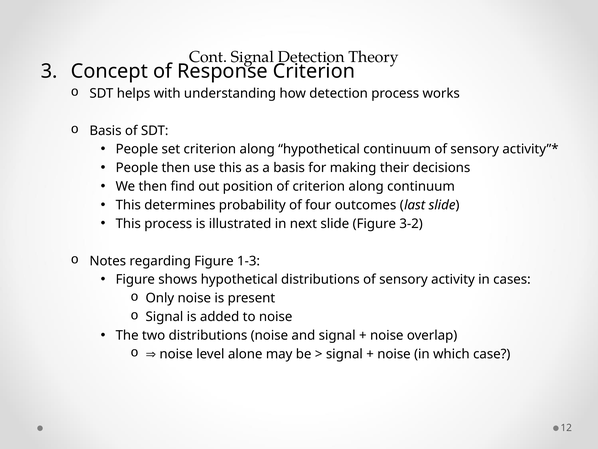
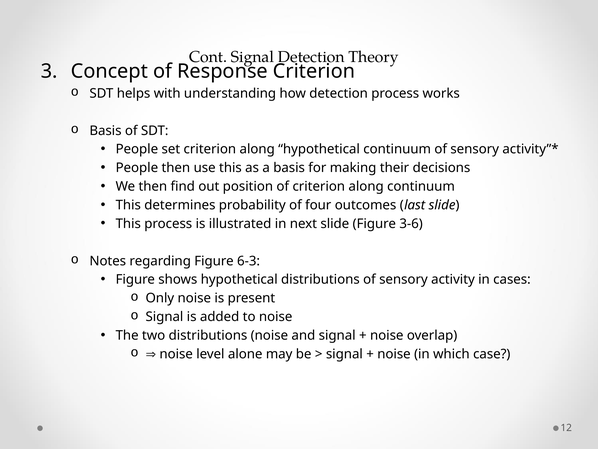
3-2: 3-2 -> 3-6
1-3: 1-3 -> 6-3
